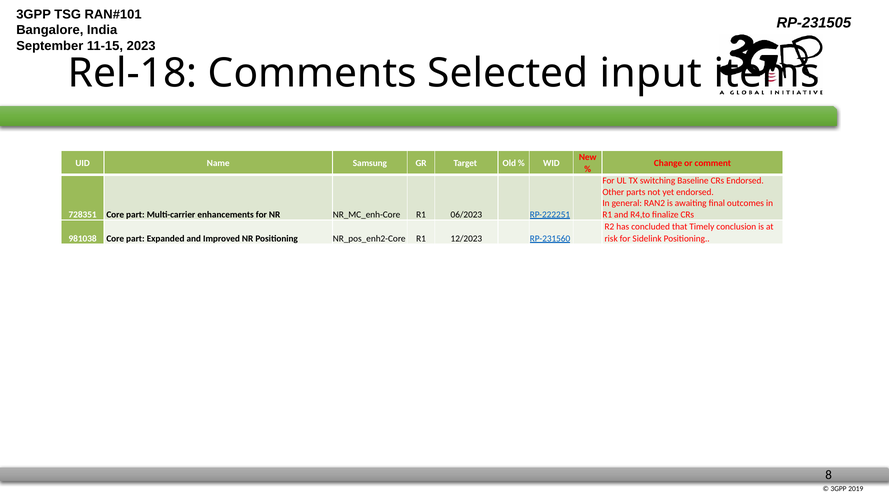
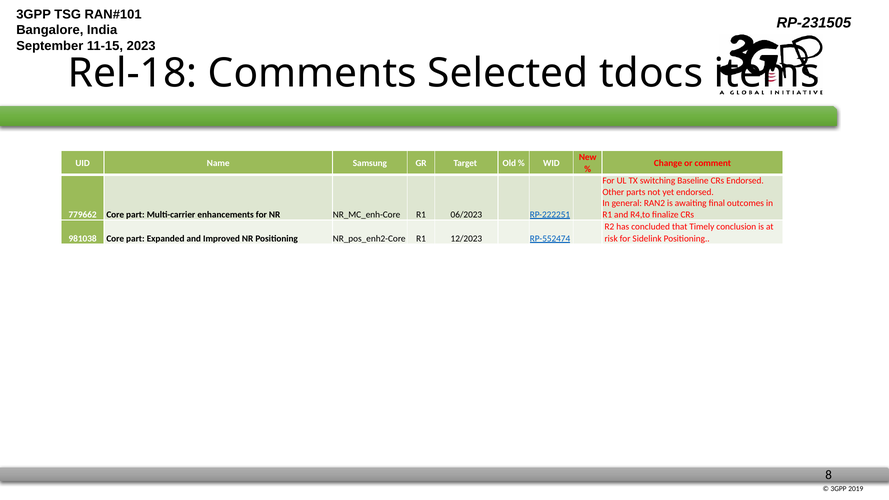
input: input -> tdocs
728351: 728351 -> 779662
RP-231560: RP-231560 -> RP-552474
